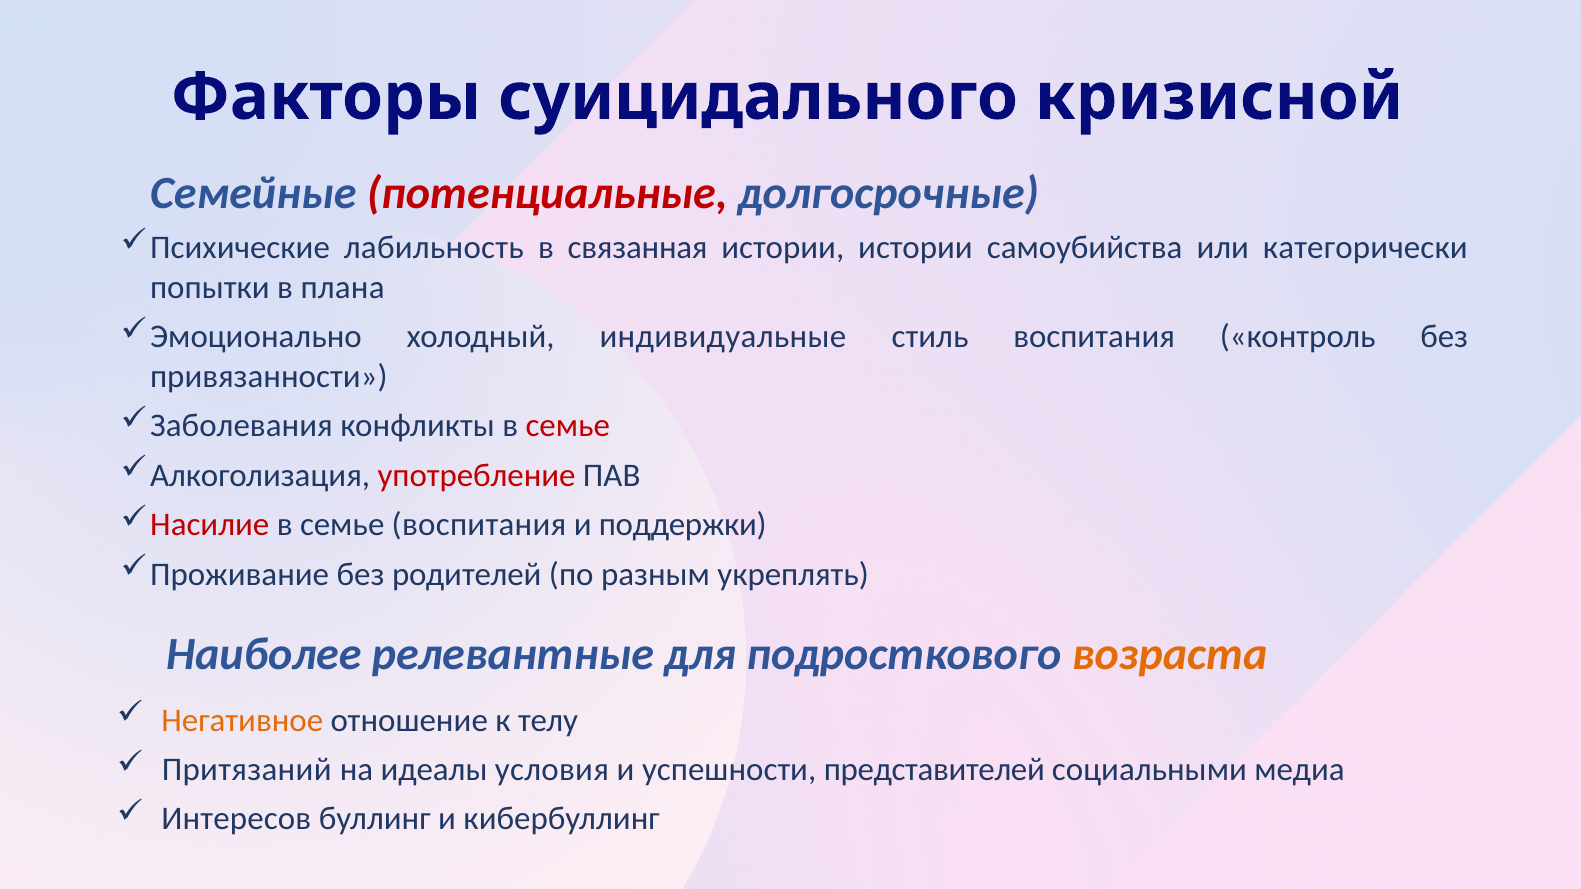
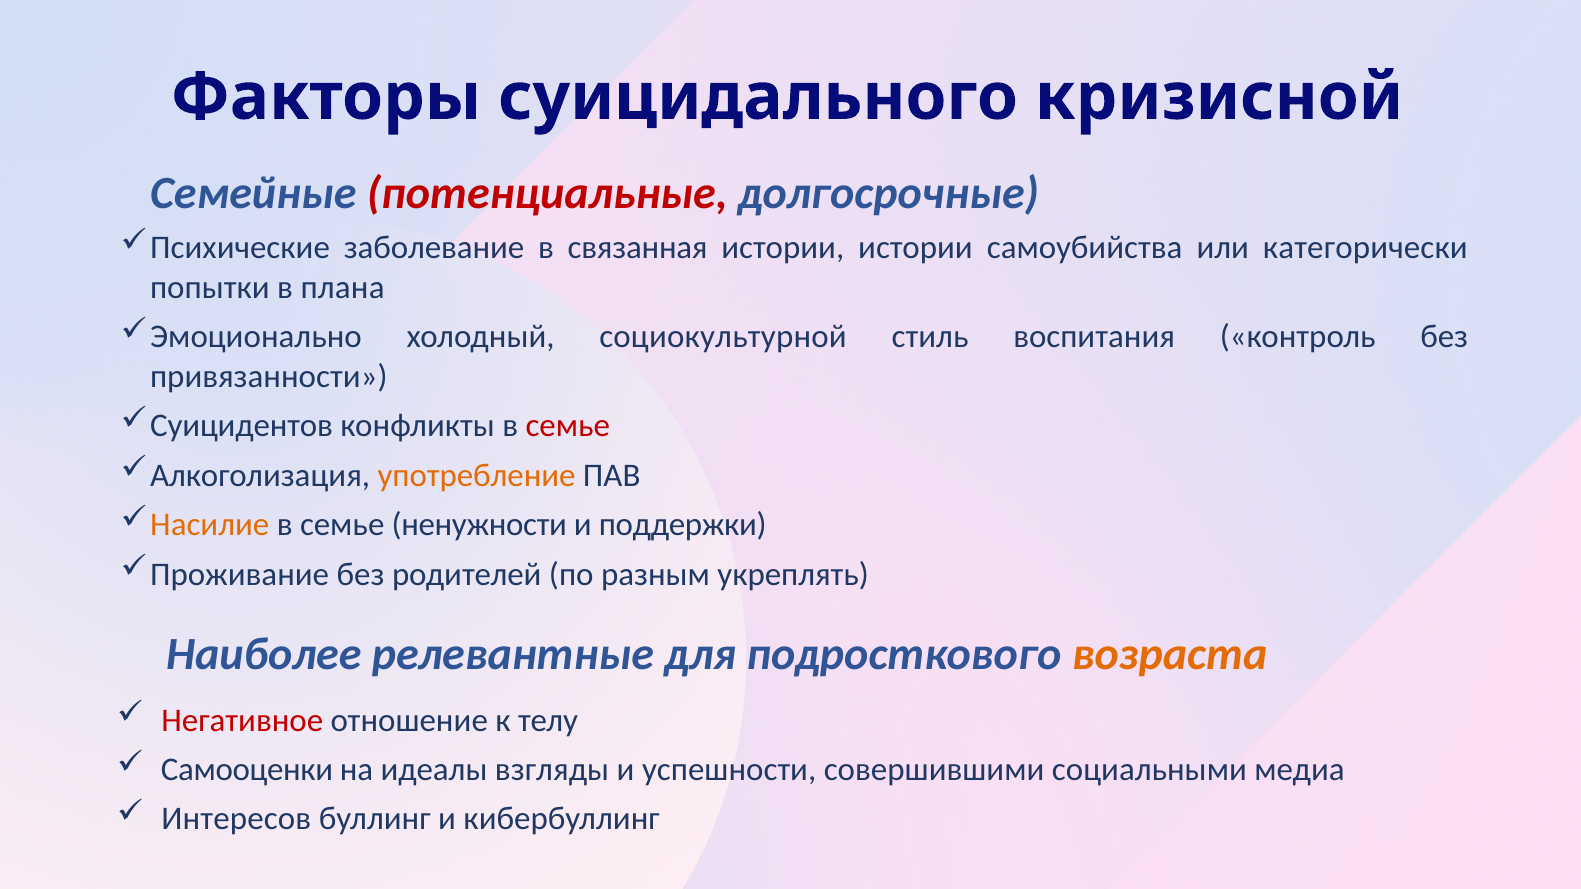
лабильность: лабильность -> заболевание
индивидуальные: индивидуальные -> социокультурной
Заболевания: Заболевания -> Суицидентов
употребление colour: red -> orange
Насилие colour: red -> orange
семье воспитания: воспитания -> ненужности
Негативное colour: orange -> red
Притязаний: Притязаний -> Самооценки
условия: условия -> взгляды
представителей: представителей -> совершившими
